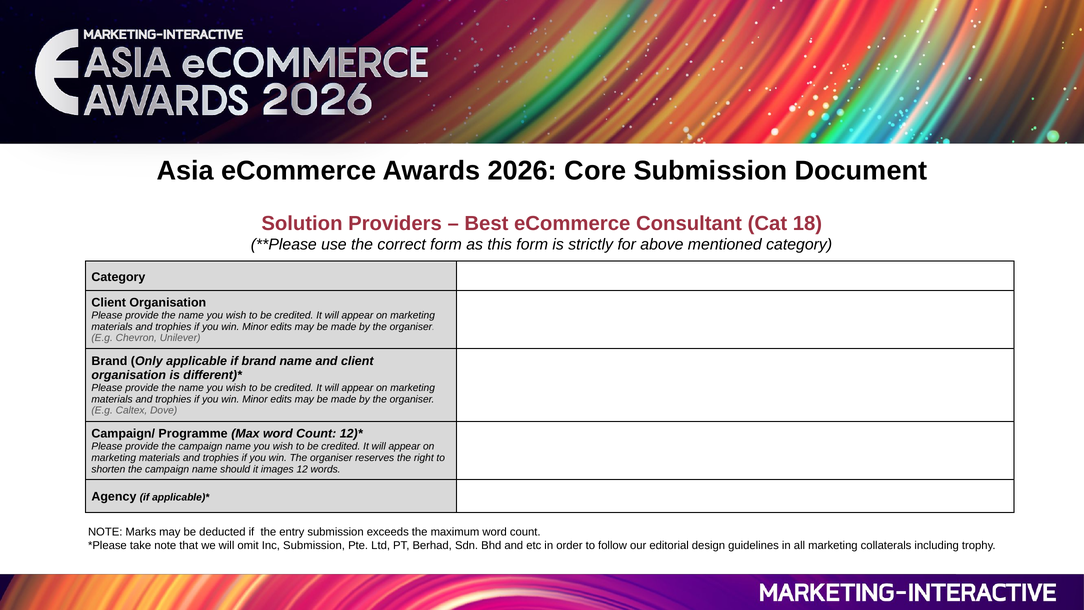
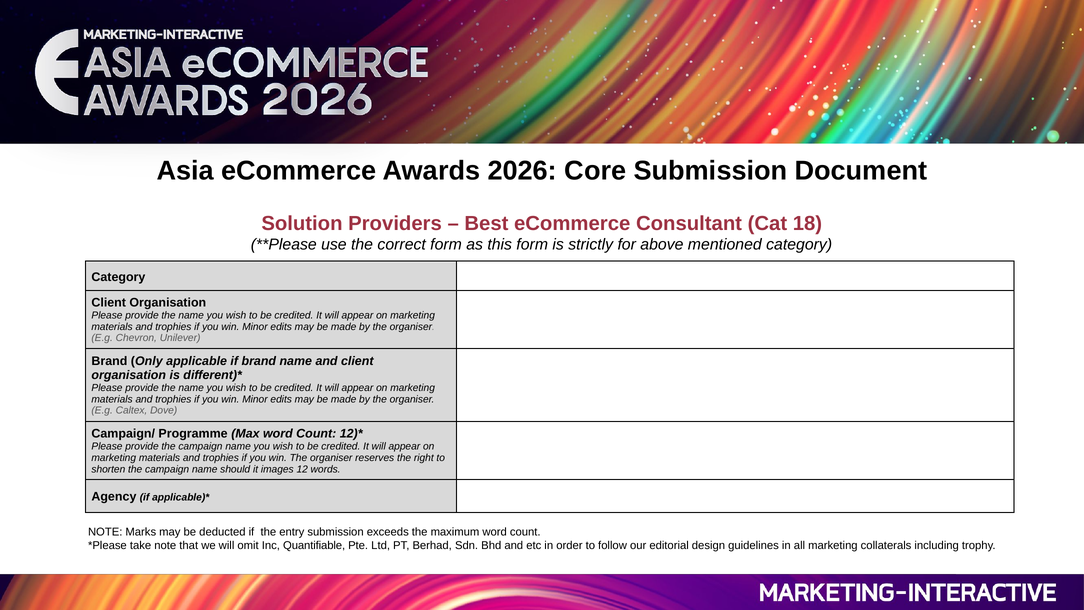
Inc Submission: Submission -> Quantifiable
